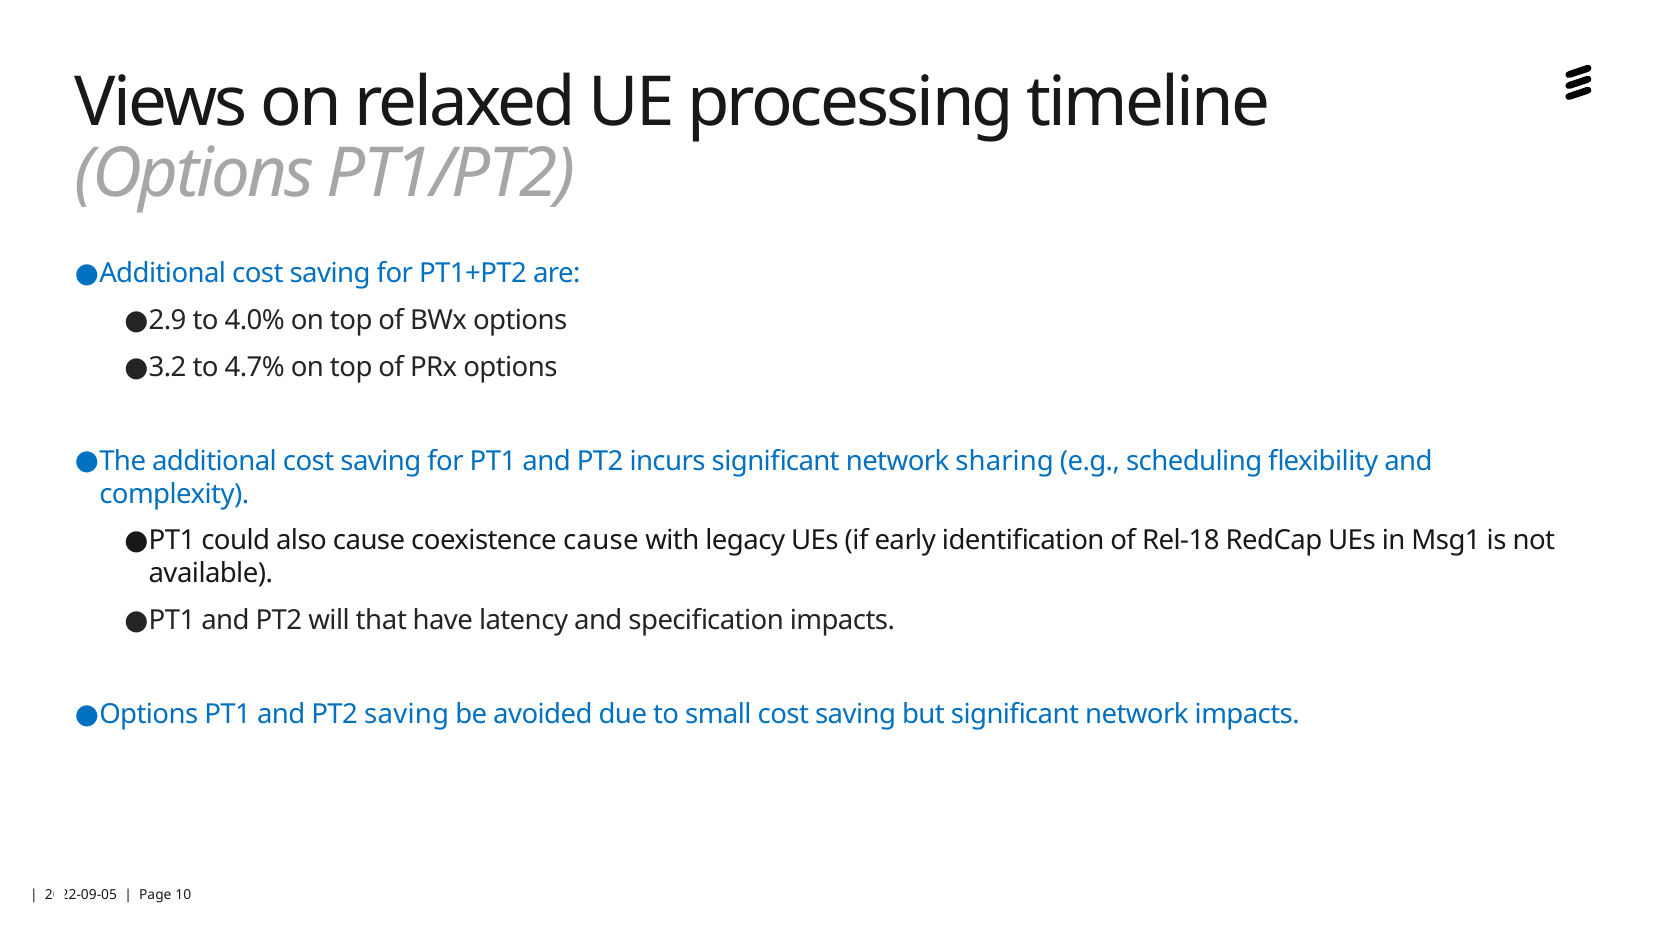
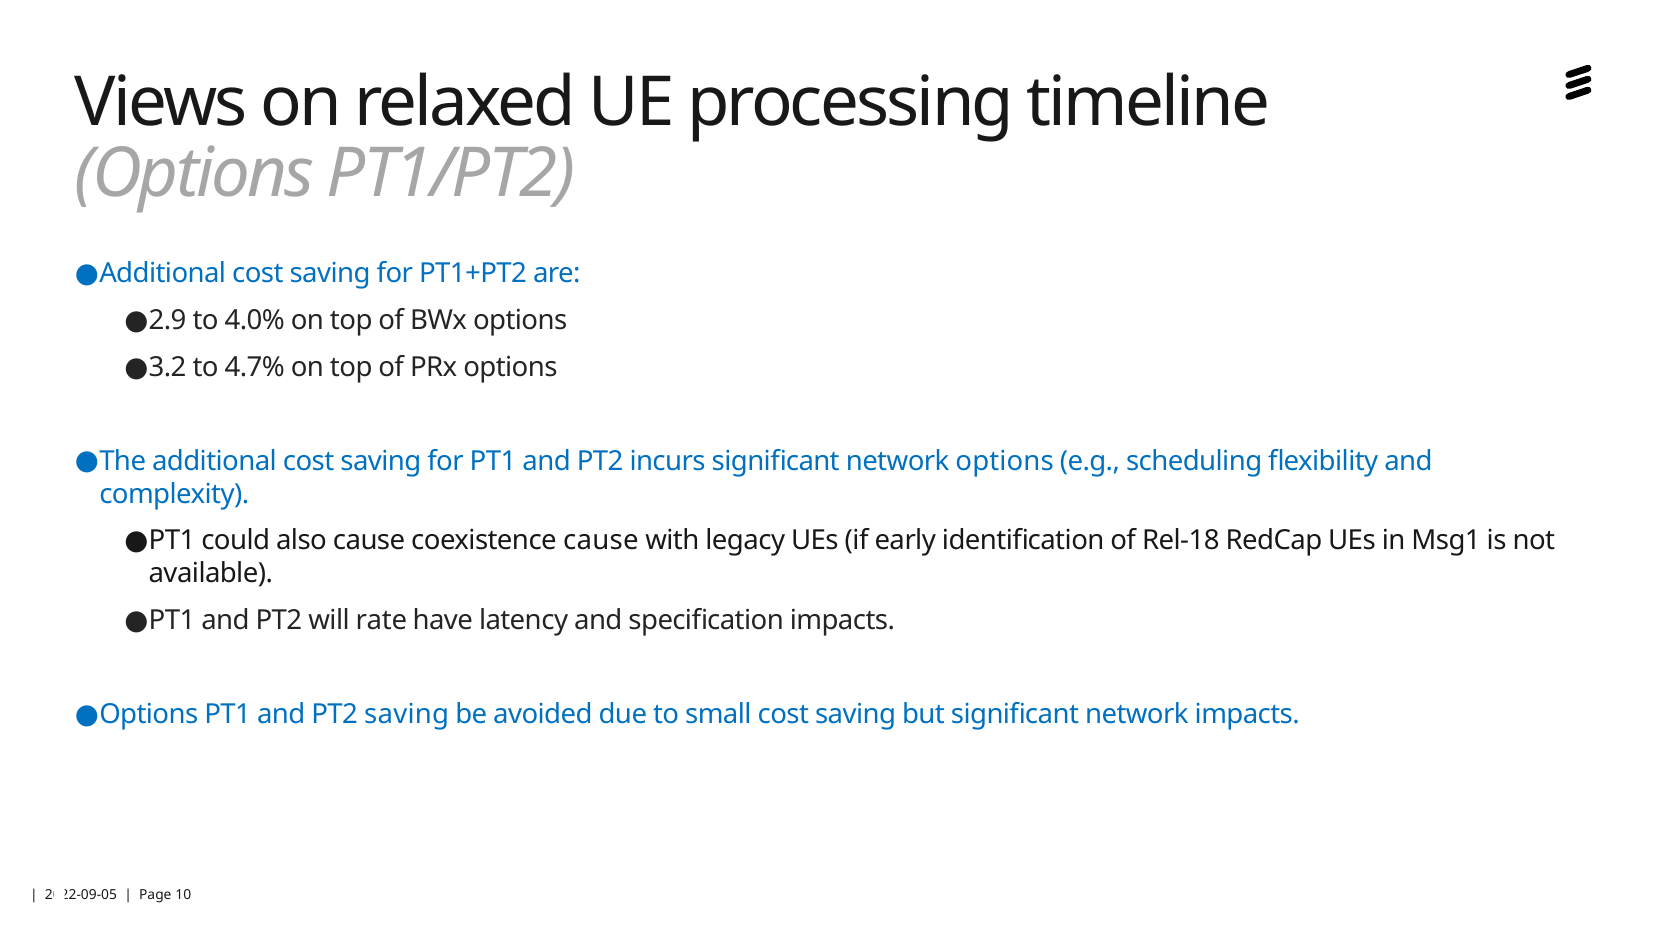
network sharing: sharing -> options
that: that -> rate
